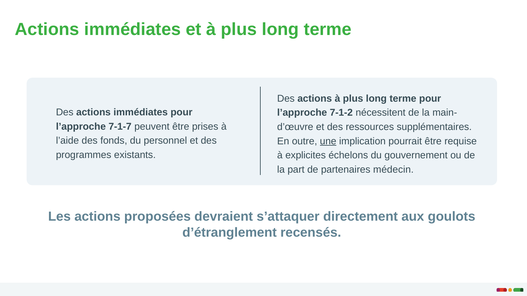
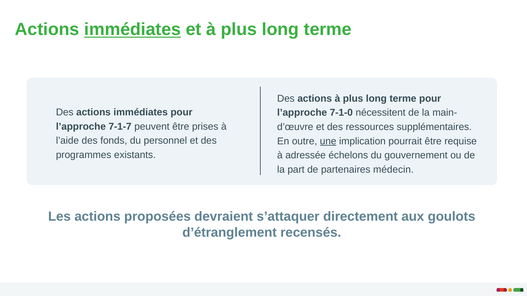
immédiates at (133, 30) underline: none -> present
7-1-2: 7-1-2 -> 7-1-0
explicites: explicites -> adressée
